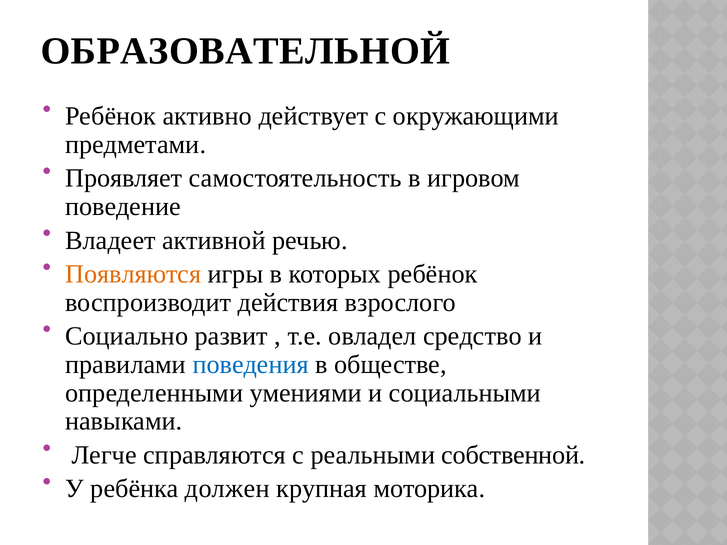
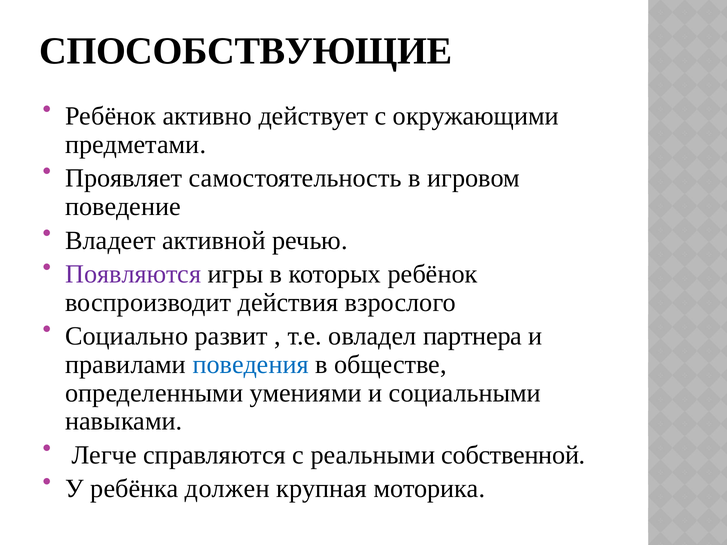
ОБРАЗОВАТЕЛЬНОЙ: ОБРАЗОВАТЕЛЬНОЙ -> СПОСОБСТВУЮЩИЕ
Появляются colour: orange -> purple
средство: средство -> партнера
